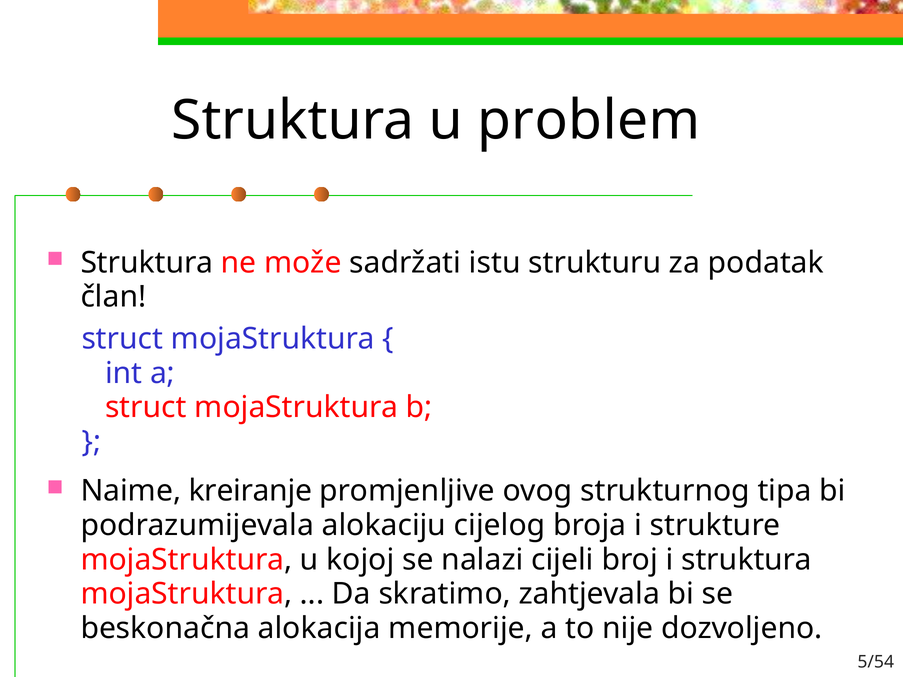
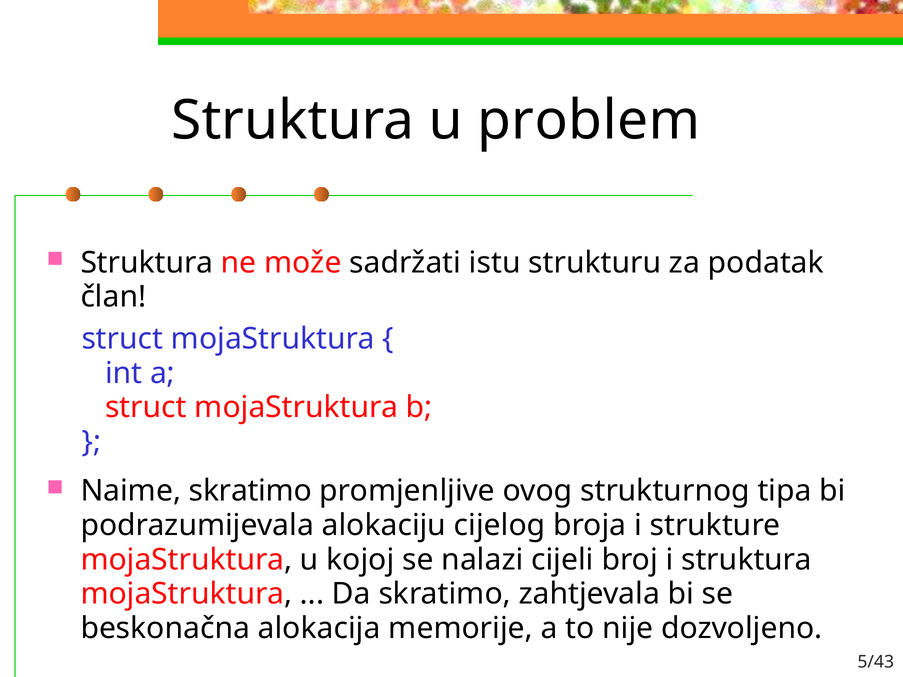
Naime kreiranje: kreiranje -> skratimo
5/54: 5/54 -> 5/43
